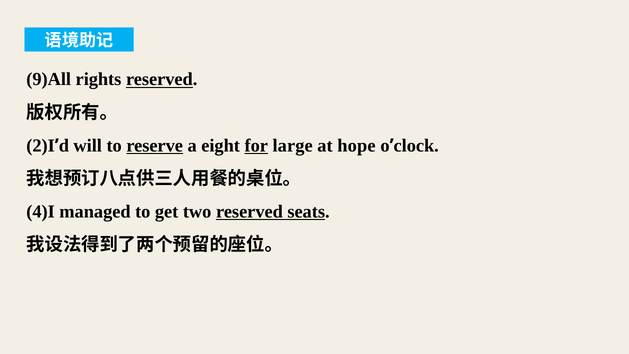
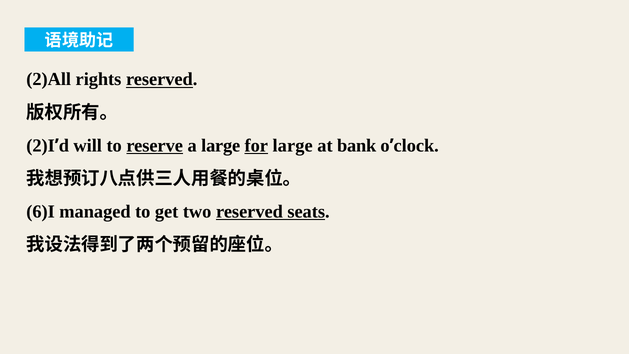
9)All: 9)All -> 2)All
a eight: eight -> large
hope: hope -> bank
4)I: 4)I -> 6)I
